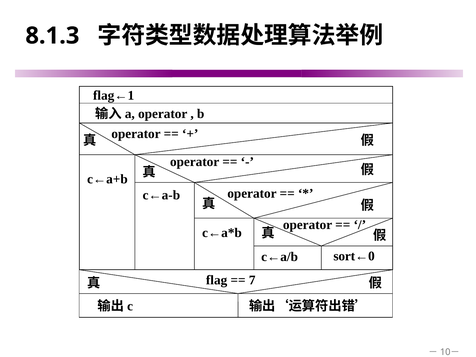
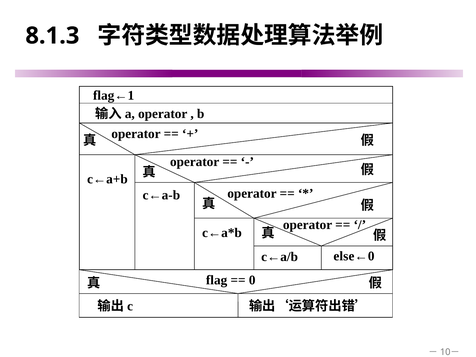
sort←0: sort←0 -> else←0
7: 7 -> 0
